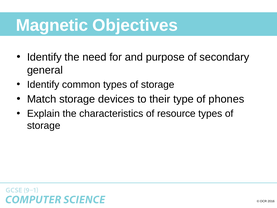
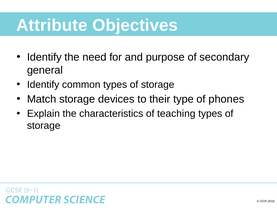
Magnetic: Magnetic -> Attribute
resource: resource -> teaching
